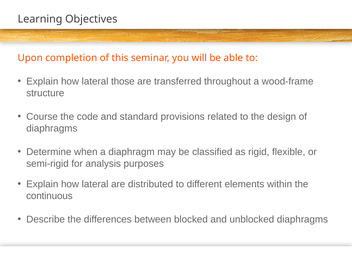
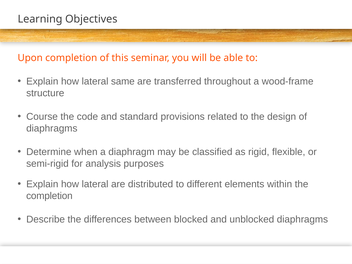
those: those -> same
continuous at (49, 196): continuous -> completion
